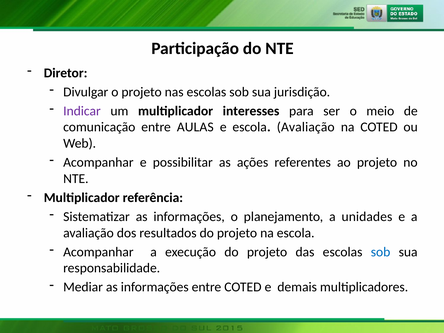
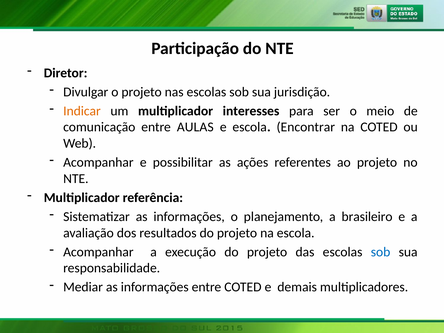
Indicar colour: purple -> orange
escola Avaliação: Avaliação -> Encontrar
unidades: unidades -> brasileiro
